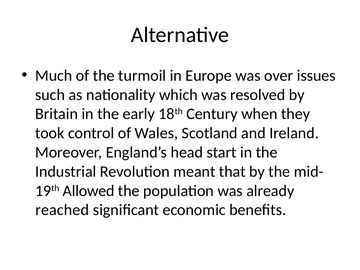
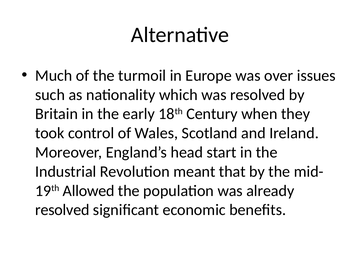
reached at (62, 210): reached -> resolved
